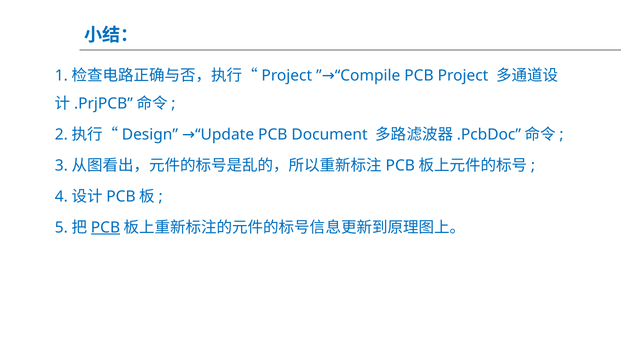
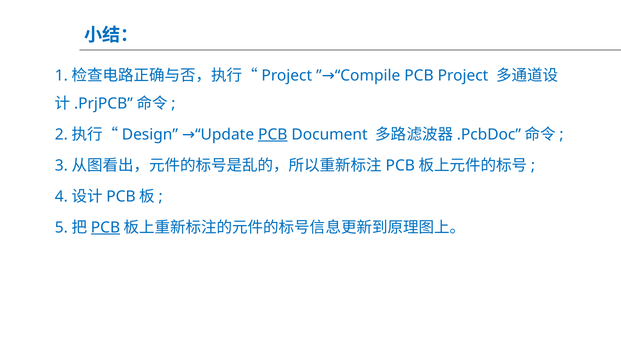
PCB at (273, 135) underline: none -> present
